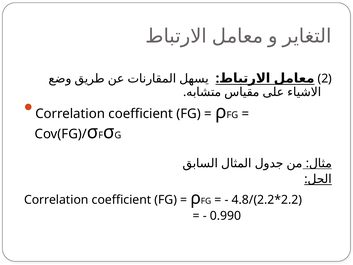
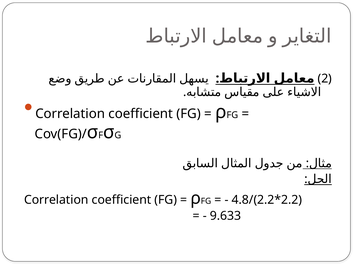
0.990: 0.990 -> 9.633
